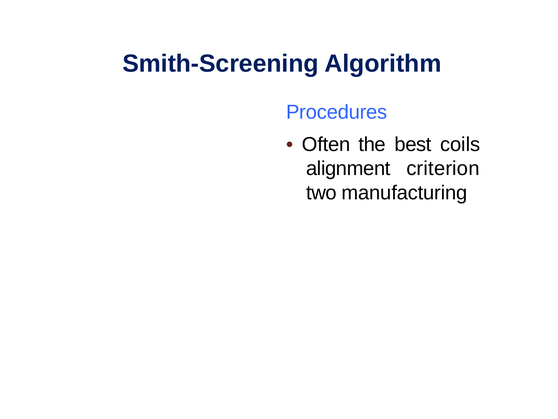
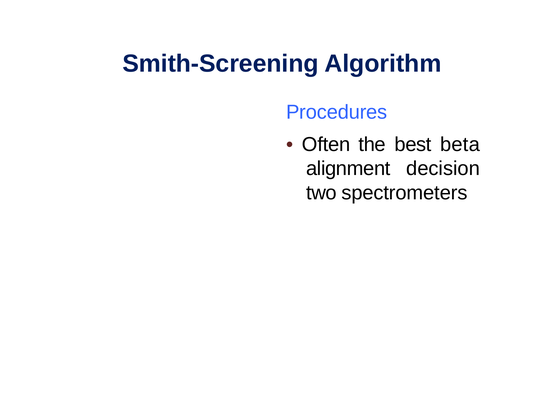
coils: coils -> beta
criterion: criterion -> decision
manufacturing: manufacturing -> spectrometers
